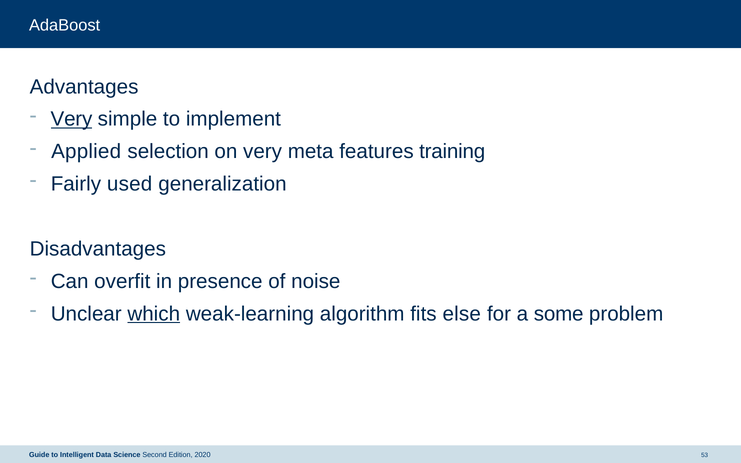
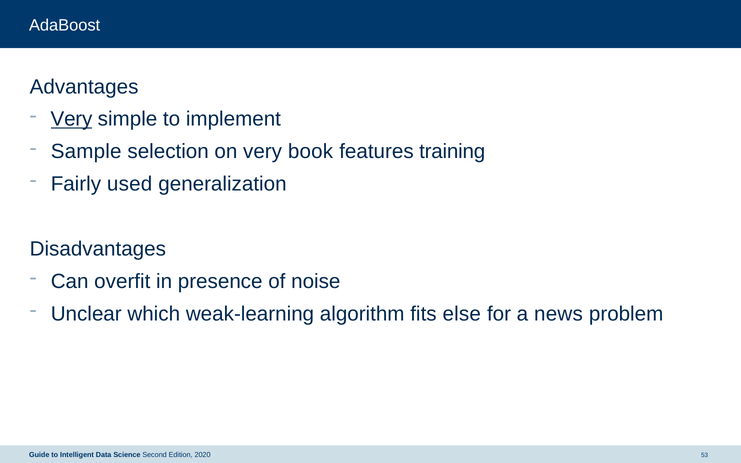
Applied: Applied -> Sample
meta: meta -> book
which underline: present -> none
some: some -> news
